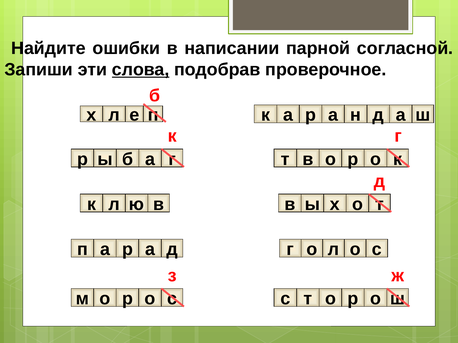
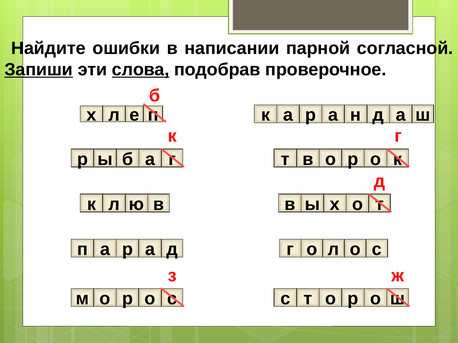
Запиши underline: none -> present
